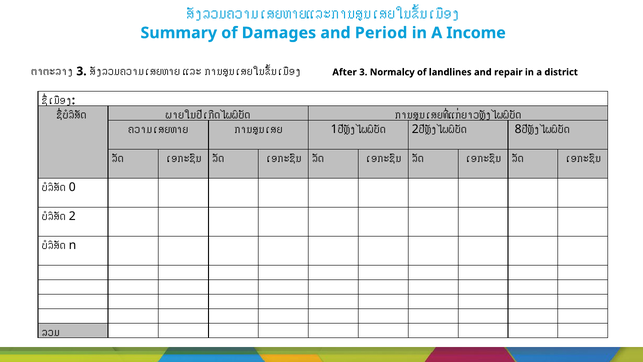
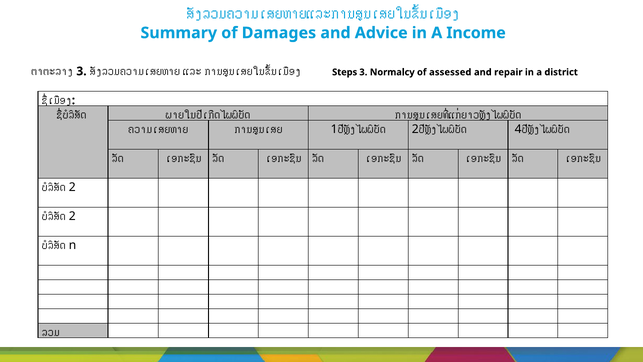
Period: Period -> Advice
After: After -> Steps
landlines: landlines -> assessed
8: 8 -> 4
0 at (72, 187): 0 -> 2
